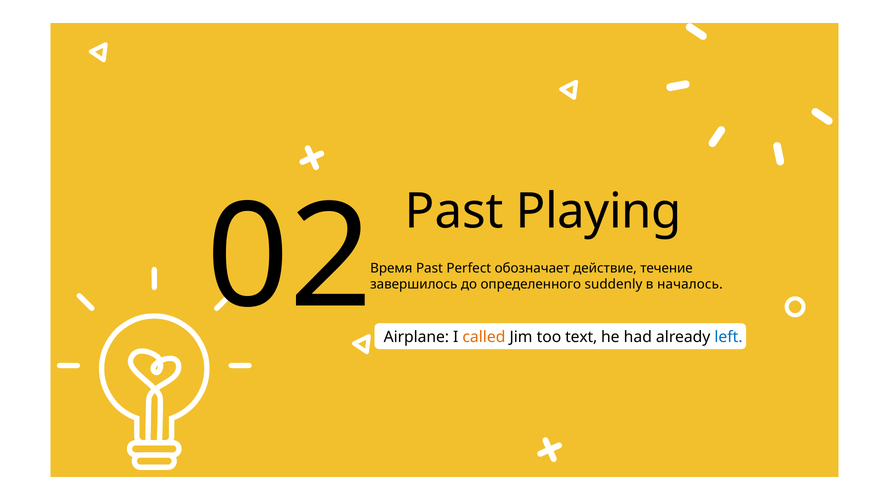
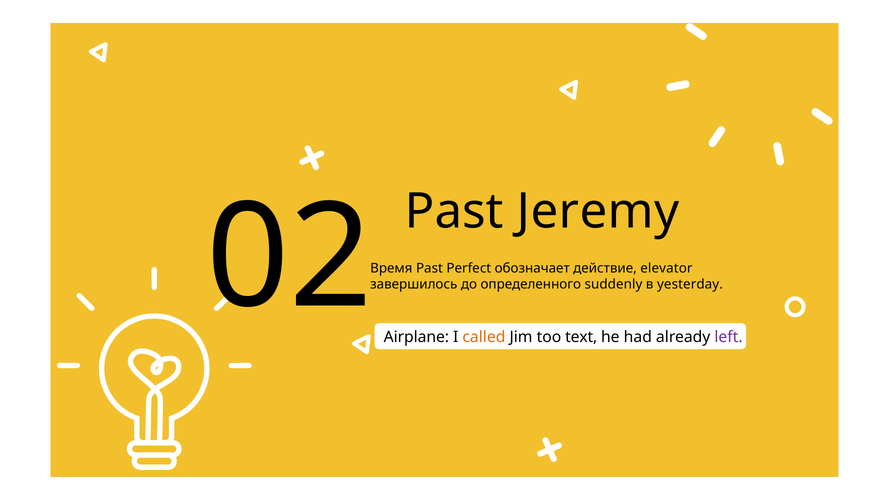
Playing: Playing -> Jeremy
left colour: blue -> purple
течение: течение -> elevator
началось: началось -> yesterday
